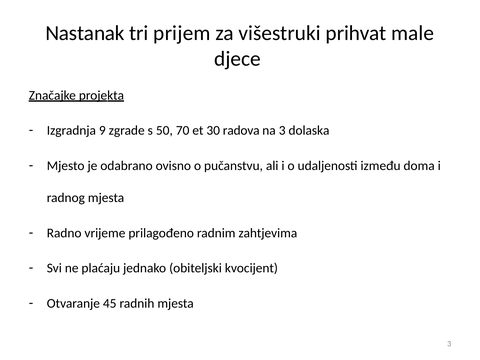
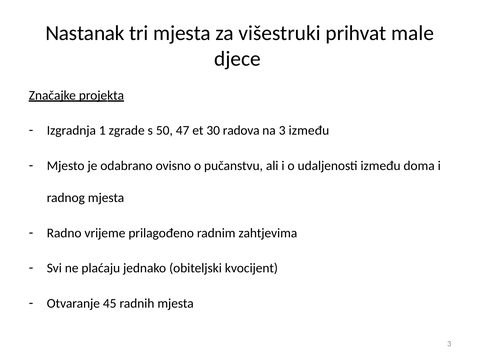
tri prijem: prijem -> mjesta
9: 9 -> 1
70: 70 -> 47
3 dolaska: dolaska -> između
